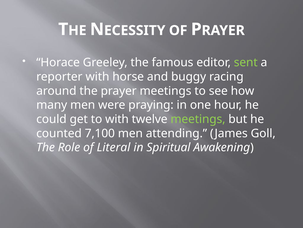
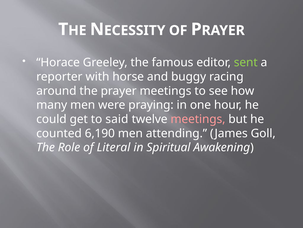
to with: with -> said
meetings at (198, 119) colour: light green -> pink
7,100: 7,100 -> 6,190
